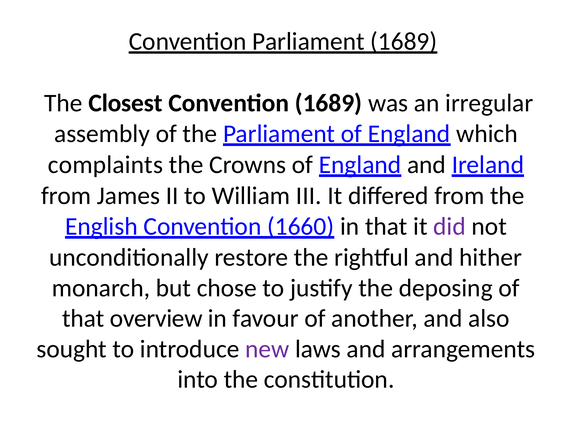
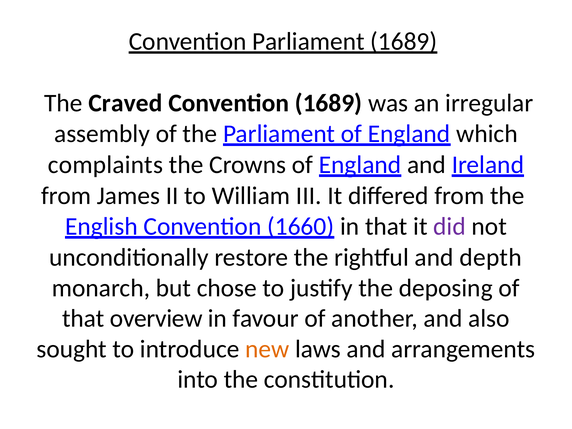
Closest: Closest -> Craved
hither: hither -> depth
new colour: purple -> orange
